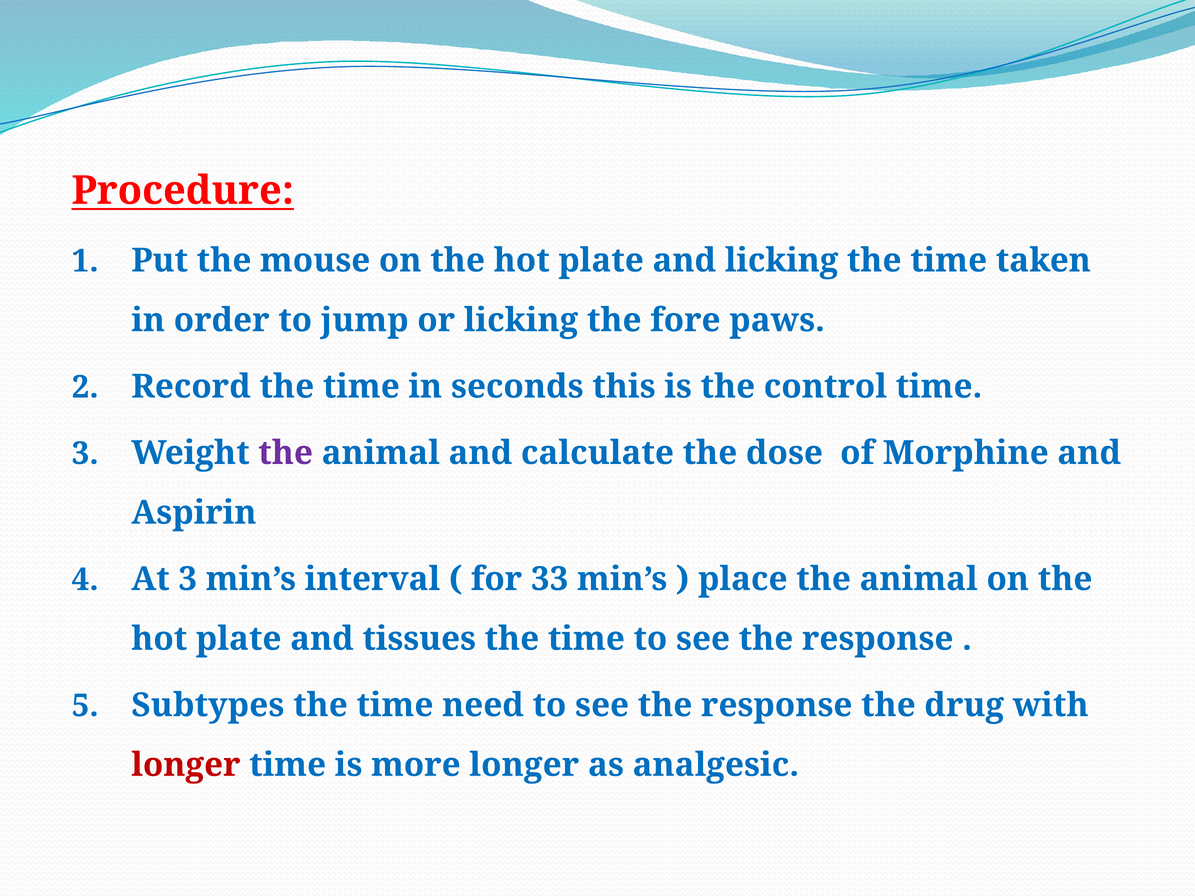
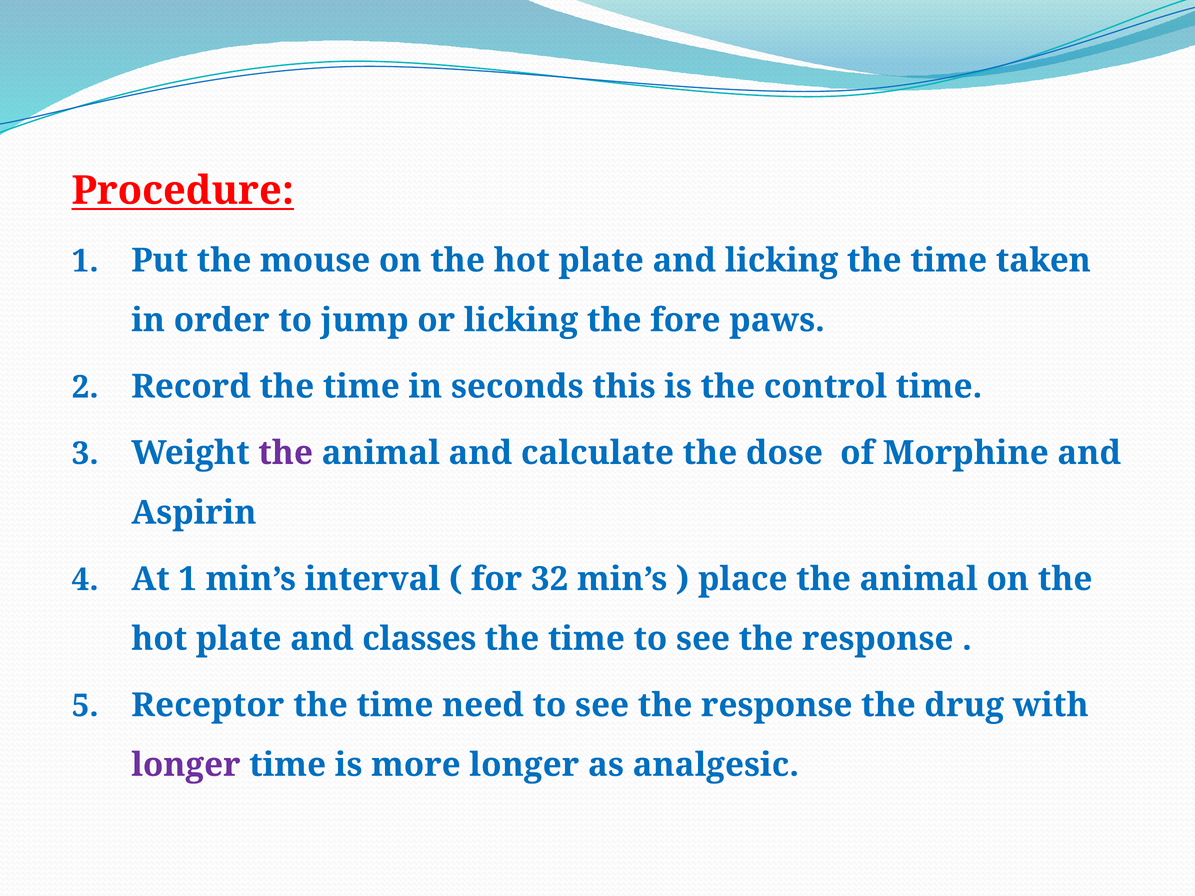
At 3: 3 -> 1
33: 33 -> 32
tissues: tissues -> classes
Subtypes: Subtypes -> Receptor
longer at (186, 765) colour: red -> purple
